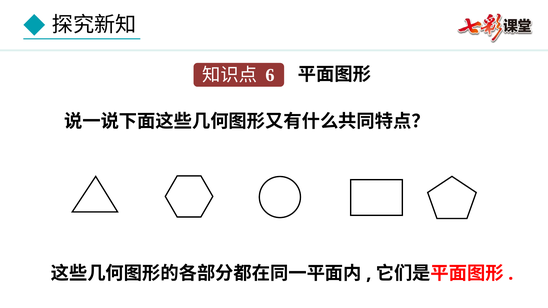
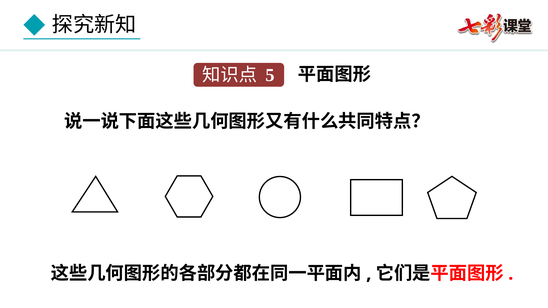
6: 6 -> 5
